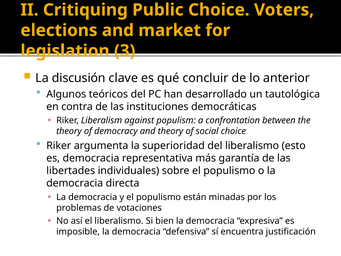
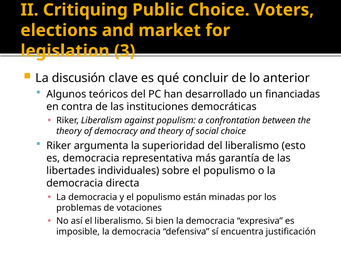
tautológica: tautológica -> financiadas
